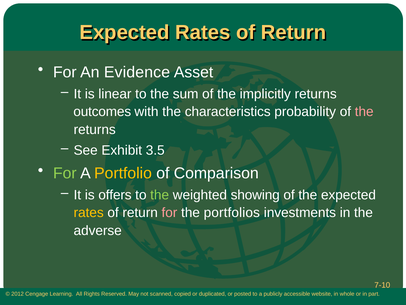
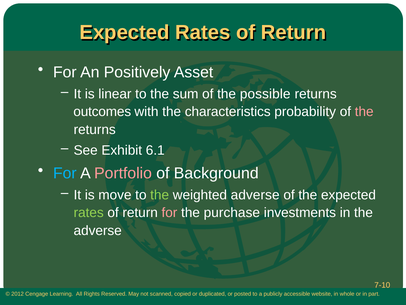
Evidence: Evidence -> Positively
implicitly: implicitly -> possible
3.5: 3.5 -> 6.1
For at (65, 173) colour: light green -> light blue
Portfolio colour: yellow -> pink
Comparison: Comparison -> Background
offers: offers -> move
weighted showing: showing -> adverse
rates at (89, 212) colour: yellow -> light green
portfolios: portfolios -> purchase
